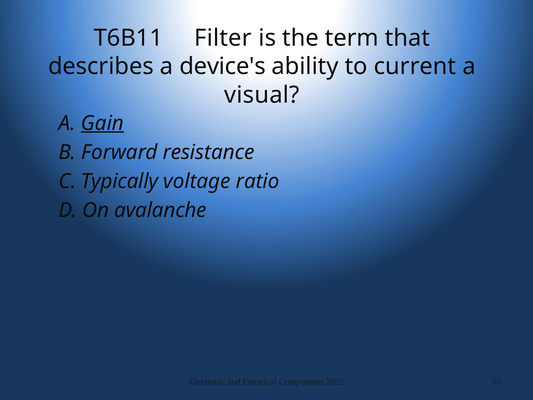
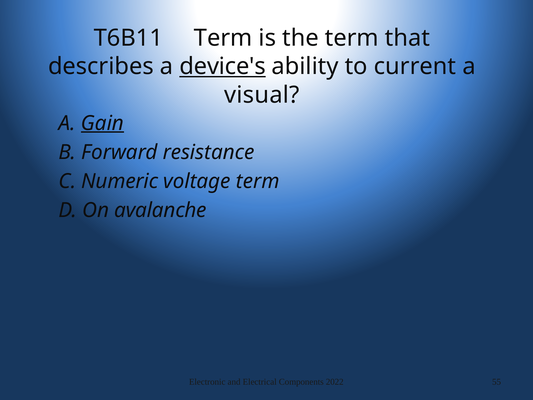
T6B11 Filter: Filter -> Term
device's underline: none -> present
Typically: Typically -> Numeric
voltage ratio: ratio -> term
